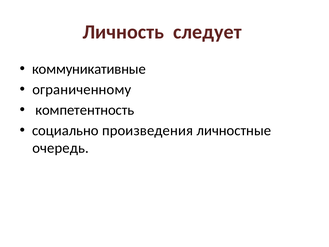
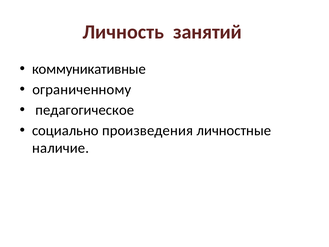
следует: следует -> занятий
компетентность: компетентность -> педагогическое
очередь: очередь -> наличие
